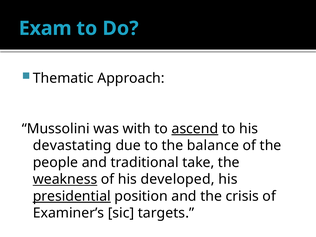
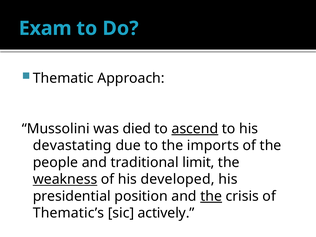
with: with -> died
balance: balance -> imports
take: take -> limit
presidential underline: present -> none
the at (211, 196) underline: none -> present
Examiner’s: Examiner’s -> Thematic’s
targets: targets -> actively
